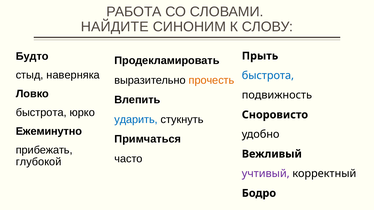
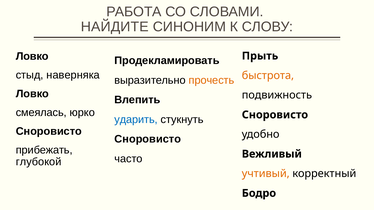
Будто at (32, 56): Будто -> Ловко
быстрота at (268, 76) colour: blue -> orange
быстрота at (41, 113): быстрота -> смеялась
Ежеминутно at (49, 132): Ежеминутно -> Сноровисто
Примчаться at (148, 139): Примчаться -> Сноровисто
учтивый colour: purple -> orange
